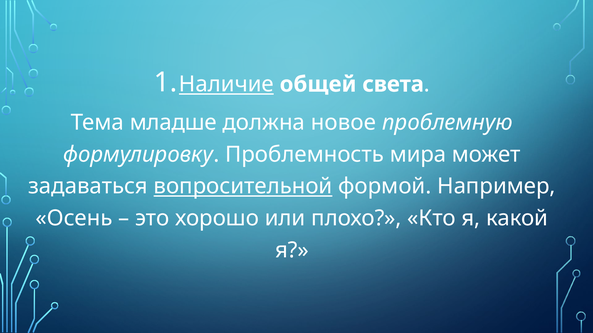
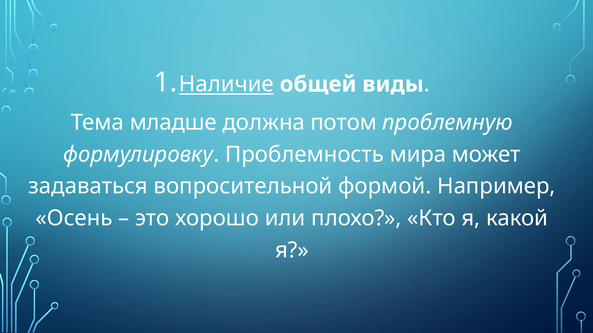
света: света -> виды
новое: новое -> потом
вопросительной underline: present -> none
